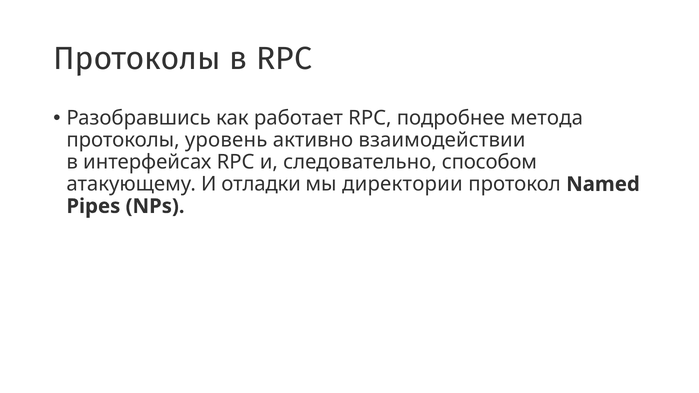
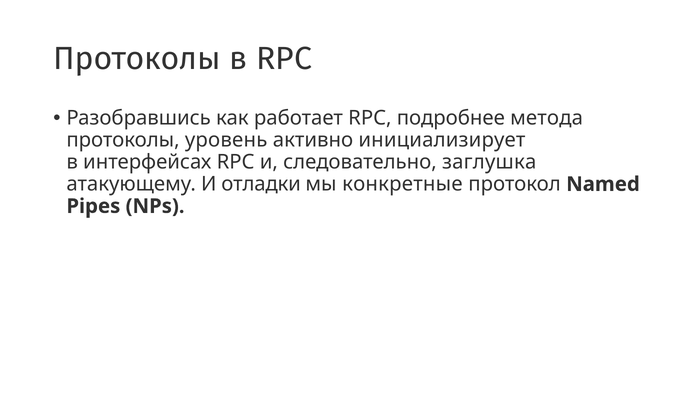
взаимодействии: взаимодействии -> инициализирует
способом: способом -> заглушка
директории: директории -> конкретные
